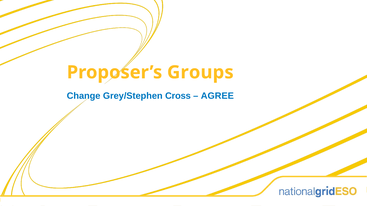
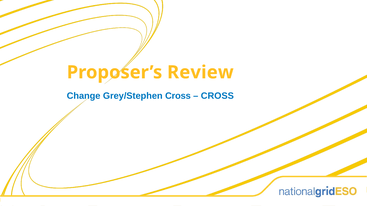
Groups: Groups -> Review
AGREE at (217, 96): AGREE -> CROSS
